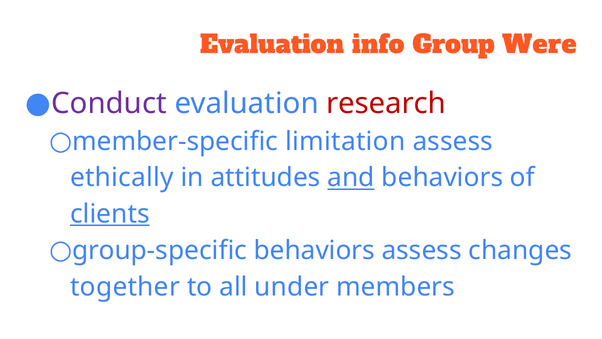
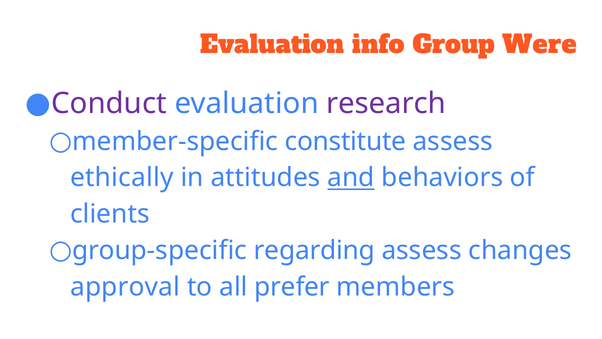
research colour: red -> purple
limitation: limitation -> constitute
clients underline: present -> none
group-specific behaviors: behaviors -> regarding
together: together -> approval
under: under -> prefer
